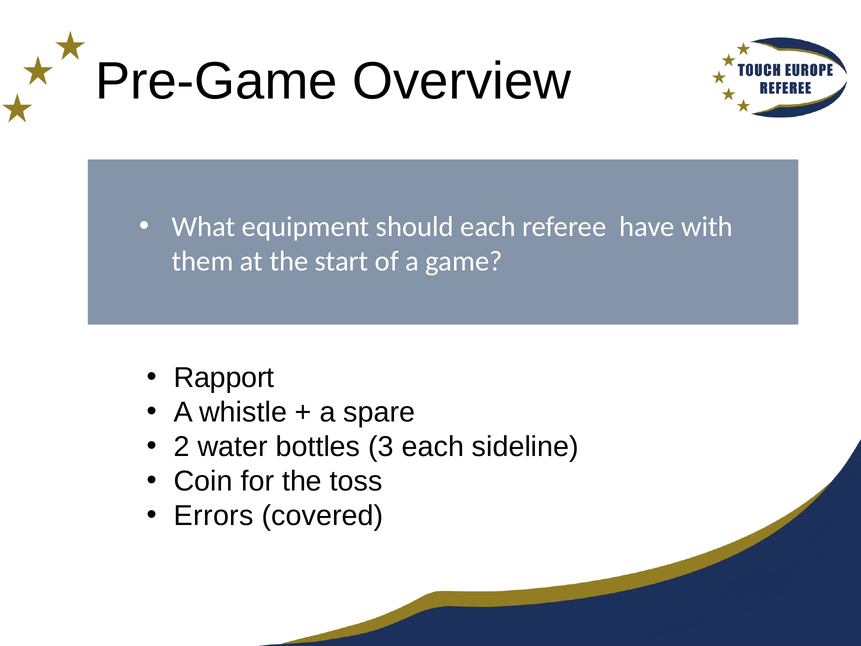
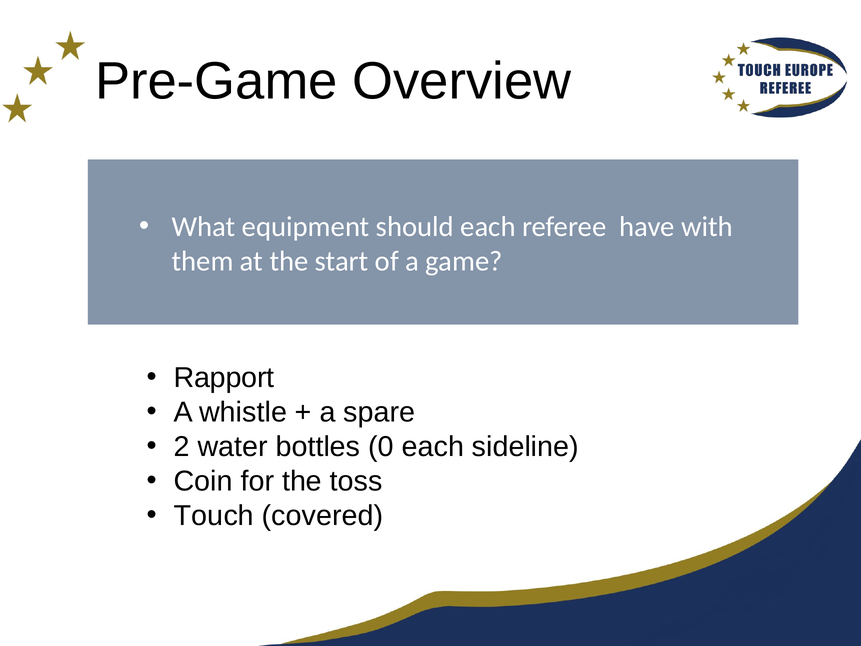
3: 3 -> 0
Errors: Errors -> Touch
